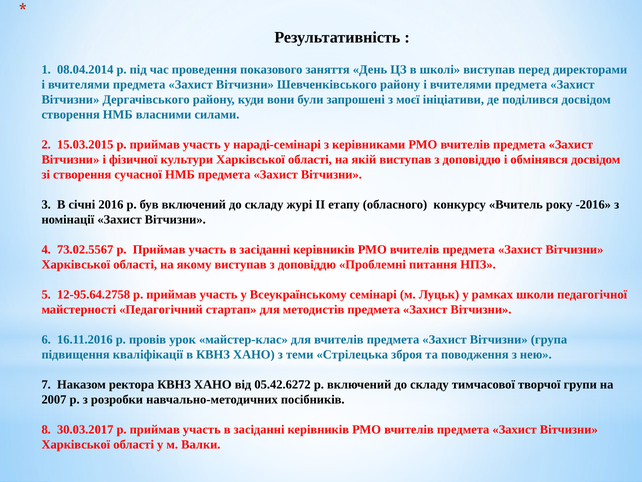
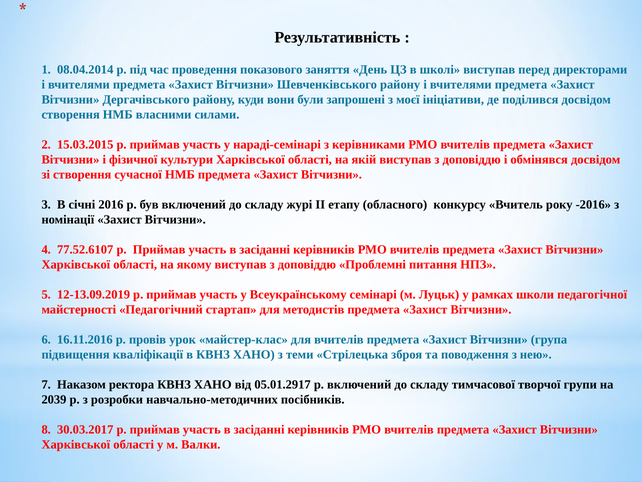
73.02.5567: 73.02.5567 -> 77.52.6107
12-95.64.2758: 12-95.64.2758 -> 12-13.09.2019
05.42.6272: 05.42.6272 -> 05.01.2917
2007: 2007 -> 2039
